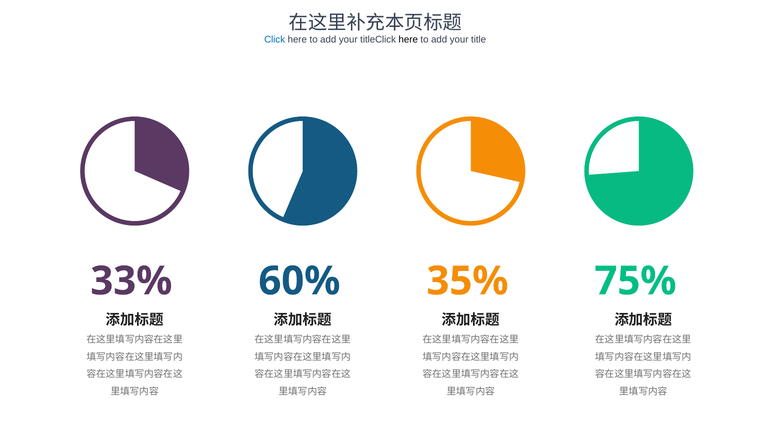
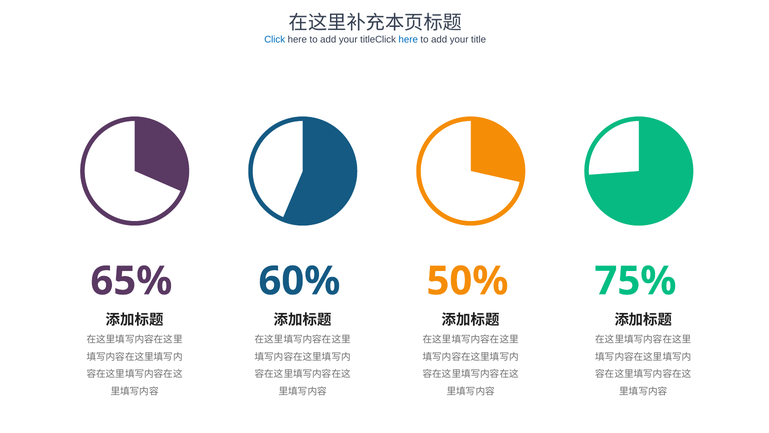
here at (408, 40) colour: black -> blue
33%: 33% -> 65%
35%: 35% -> 50%
